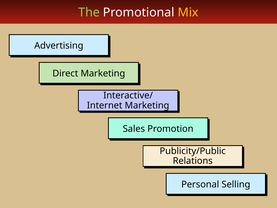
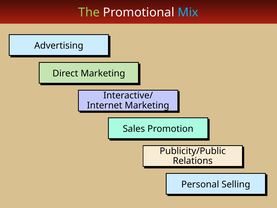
Mix colour: yellow -> light blue
